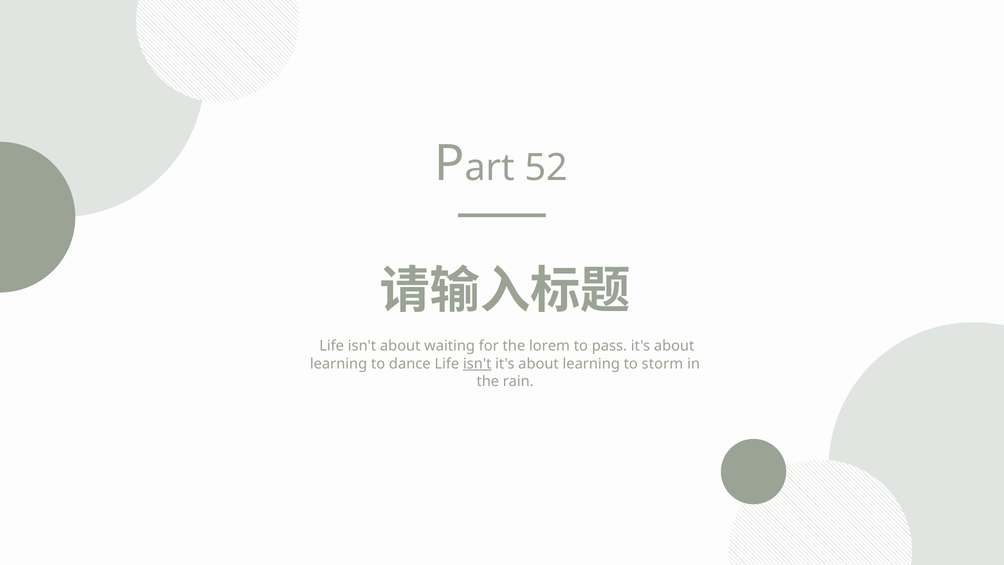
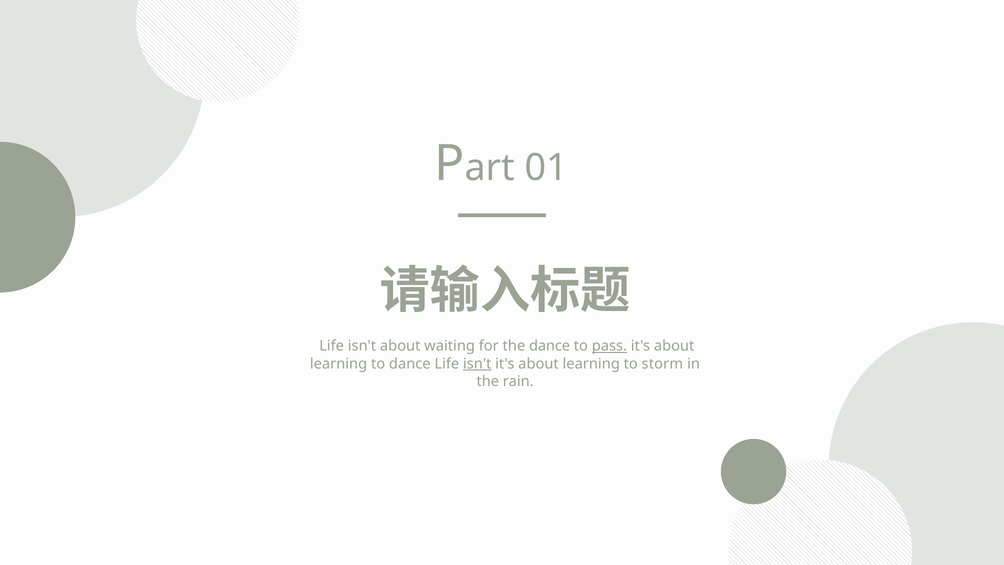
52: 52 -> 01
the lorem: lorem -> dance
pass underline: none -> present
